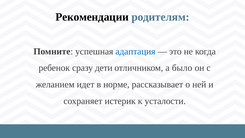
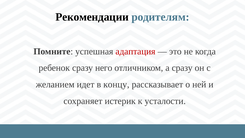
адаптация colour: blue -> red
дети: дети -> него
а было: было -> сразу
норме: норме -> концу
